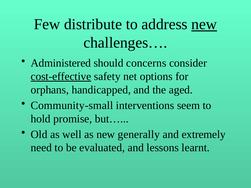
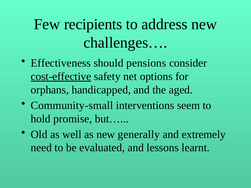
distribute: distribute -> recipients
new at (204, 24) underline: present -> none
Administered: Administered -> Effectiveness
concerns: concerns -> pensions
